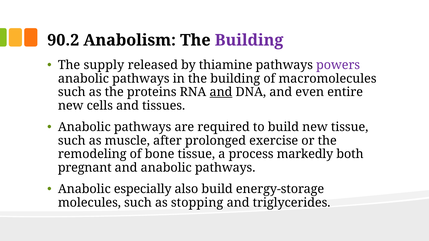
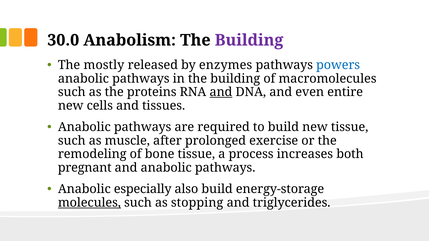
90.2: 90.2 -> 30.0
supply: supply -> mostly
thiamine: thiamine -> enzymes
powers colour: purple -> blue
markedly: markedly -> increases
molecules underline: none -> present
